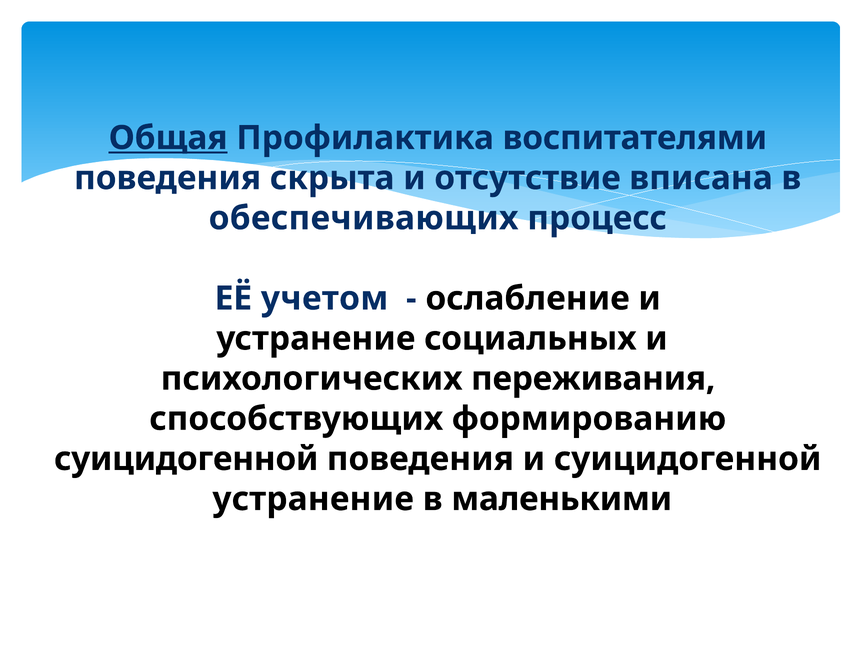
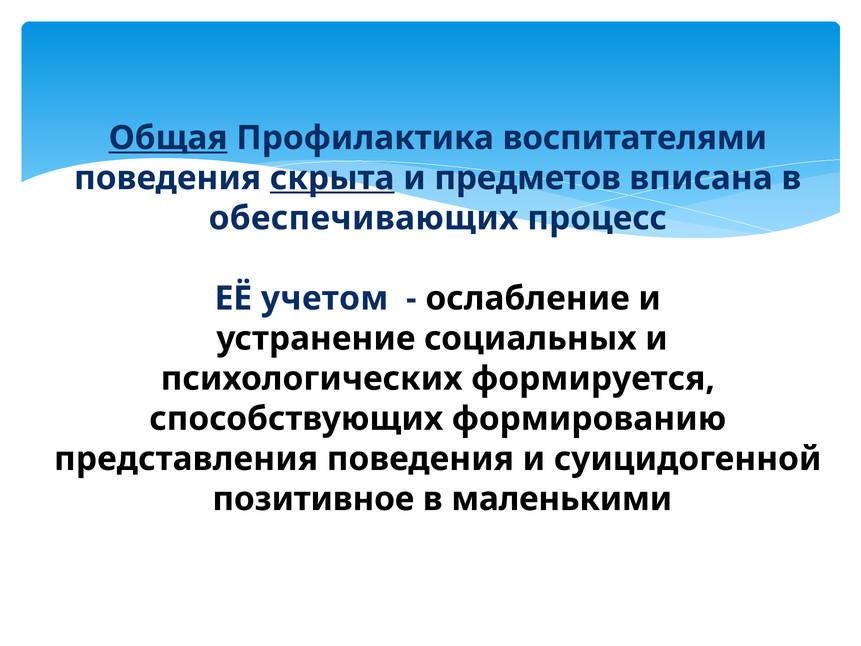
скрыта underline: none -> present
отсутствие: отсутствие -> предметов
переживания: переживания -> формируется
суицидогенной at (186, 459): суицидогенной -> представления
устранение at (313, 499): устранение -> позитивное
